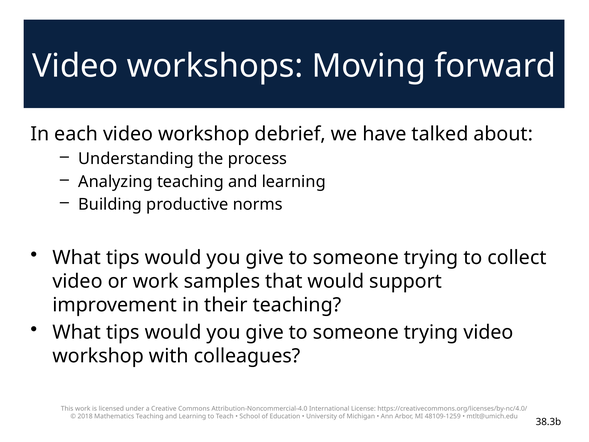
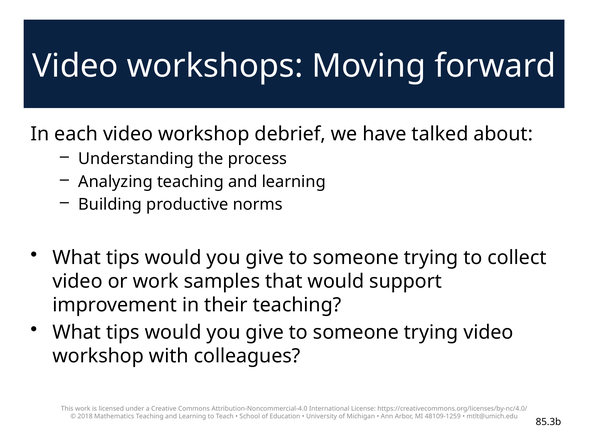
38.3b: 38.3b -> 85.3b
